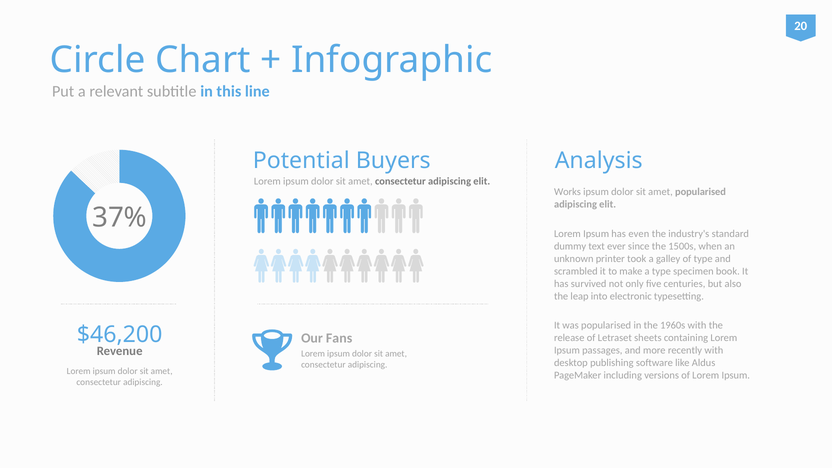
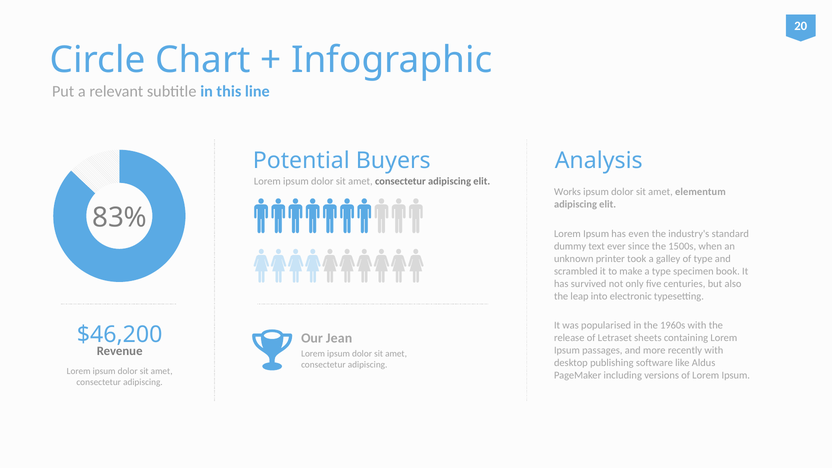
amet popularised: popularised -> elementum
37%: 37% -> 83%
Fans: Fans -> Jean
